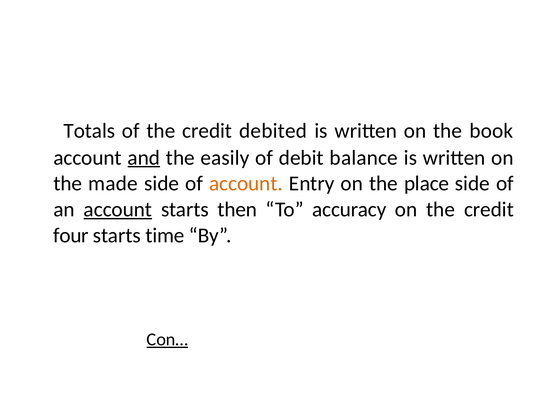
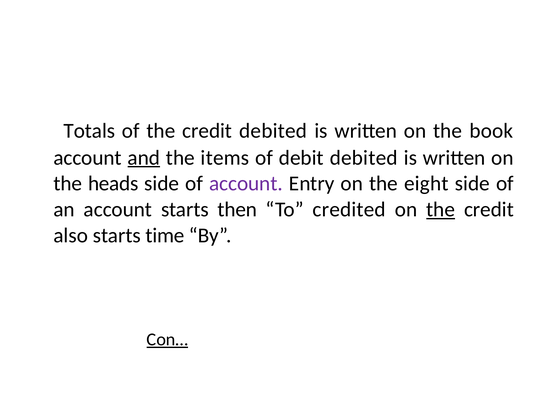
easily: easily -> items
debit balance: balance -> debited
made: made -> heads
account at (246, 184) colour: orange -> purple
place: place -> eight
account at (118, 210) underline: present -> none
accuracy: accuracy -> credited
the at (441, 210) underline: none -> present
four: four -> also
